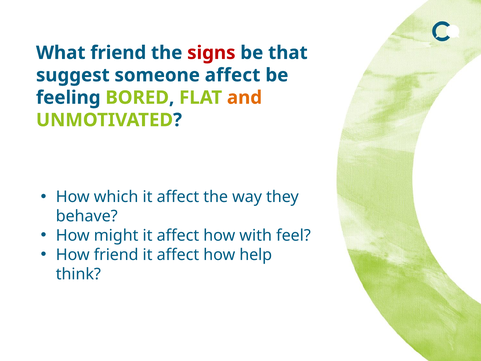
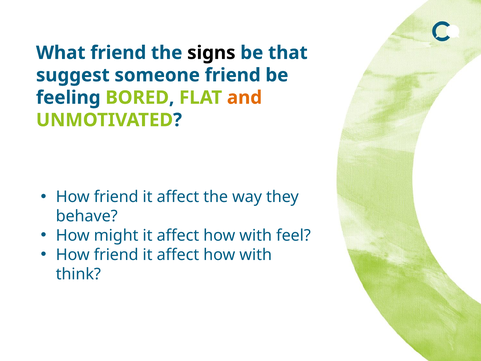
signs colour: red -> black
someone affect: affect -> friend
which at (116, 197): which -> friend
help at (256, 255): help -> with
